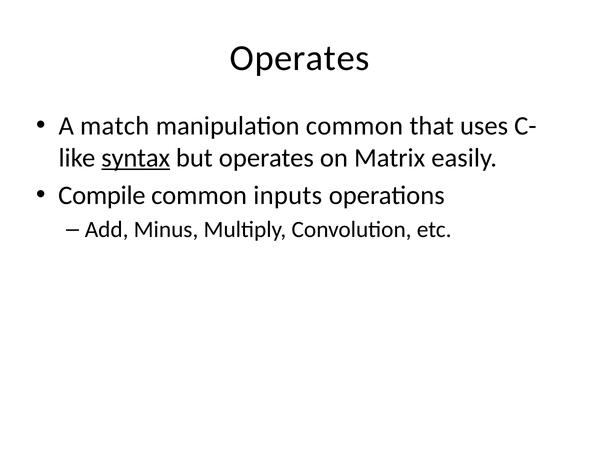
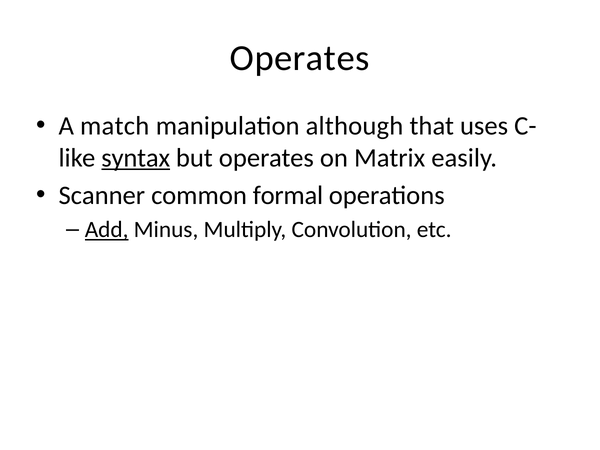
manipulation common: common -> although
Compile: Compile -> Scanner
inputs: inputs -> formal
Add underline: none -> present
